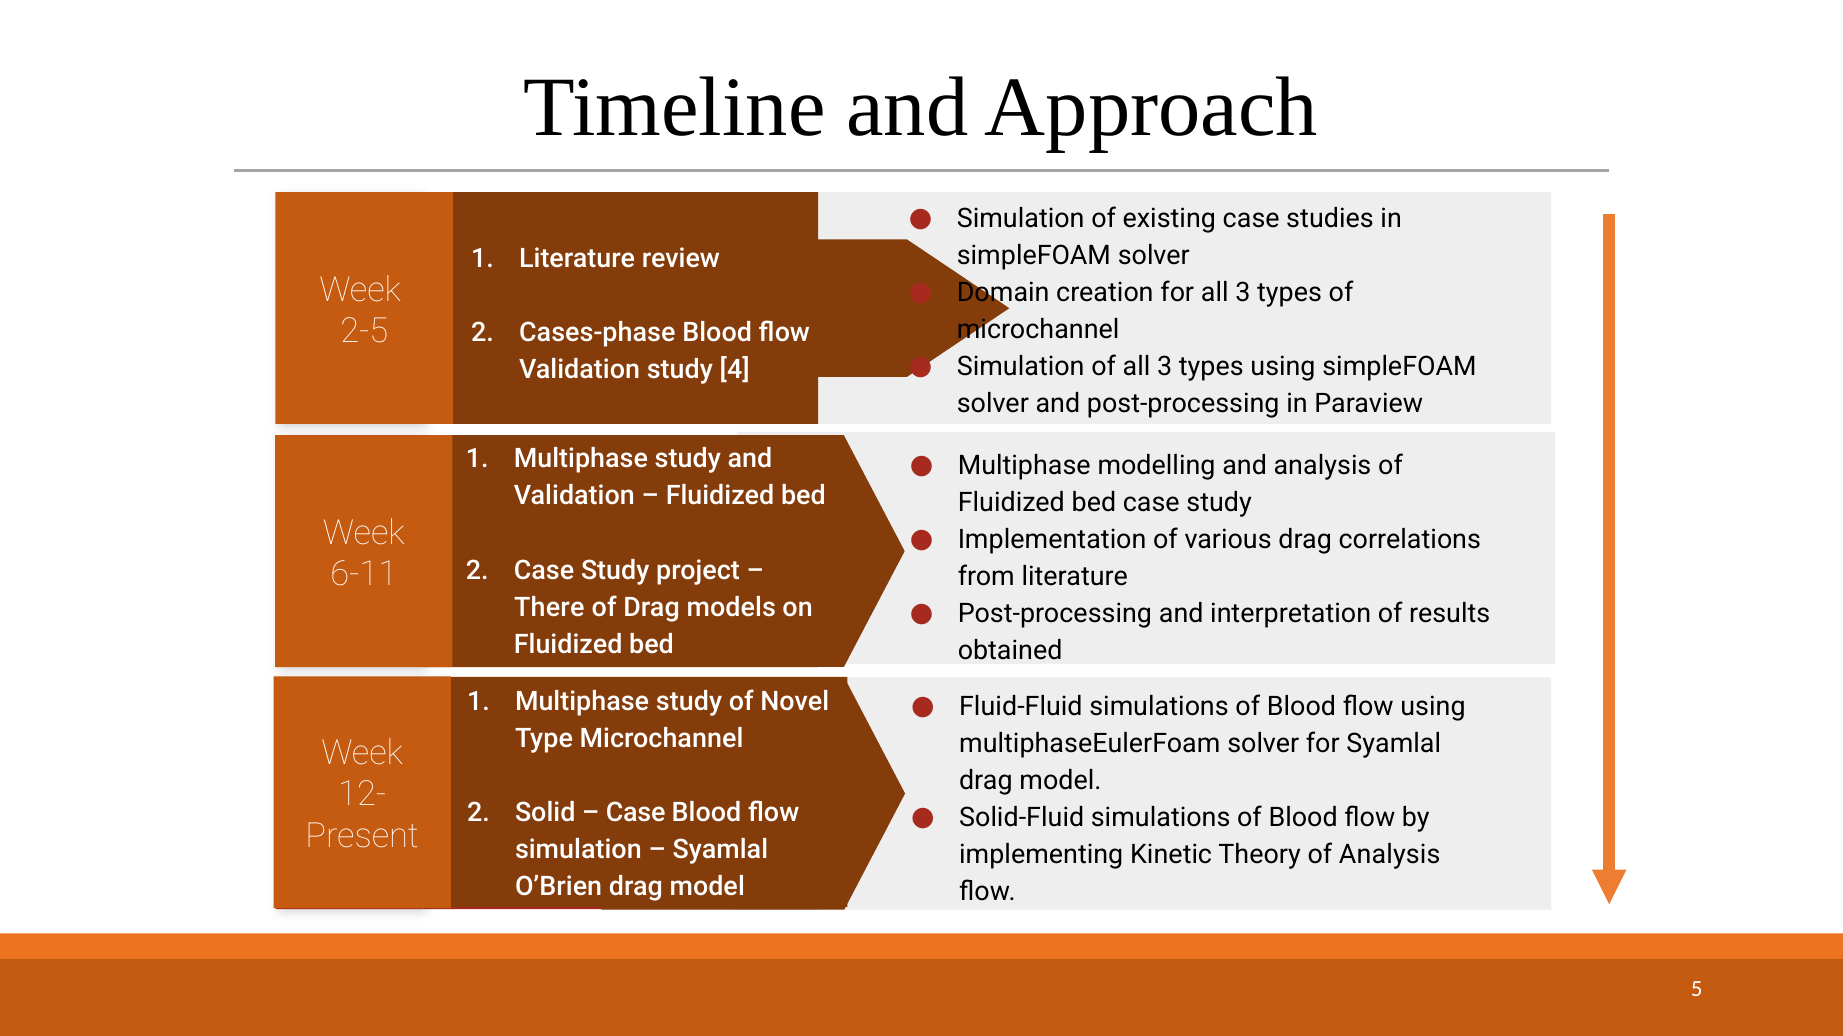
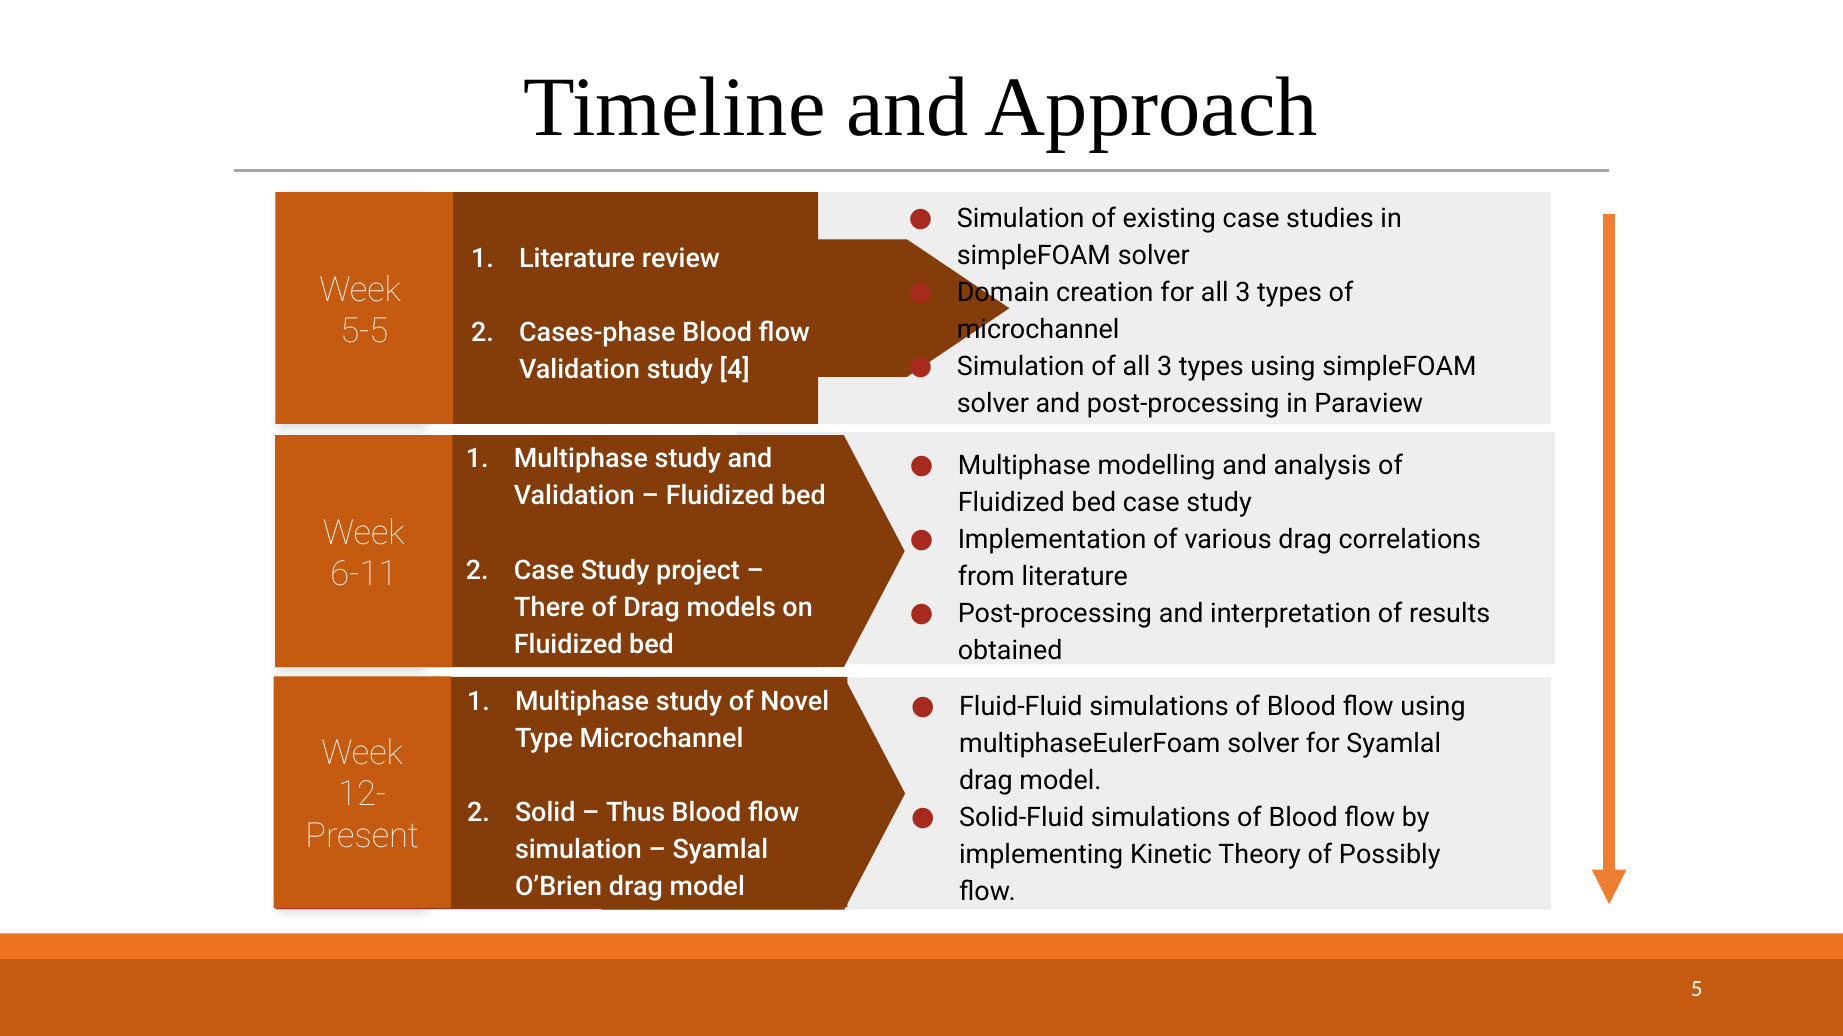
2-5: 2-5 -> 5-5
Case at (636, 813): Case -> Thus
of Analysis: Analysis -> Possibly
